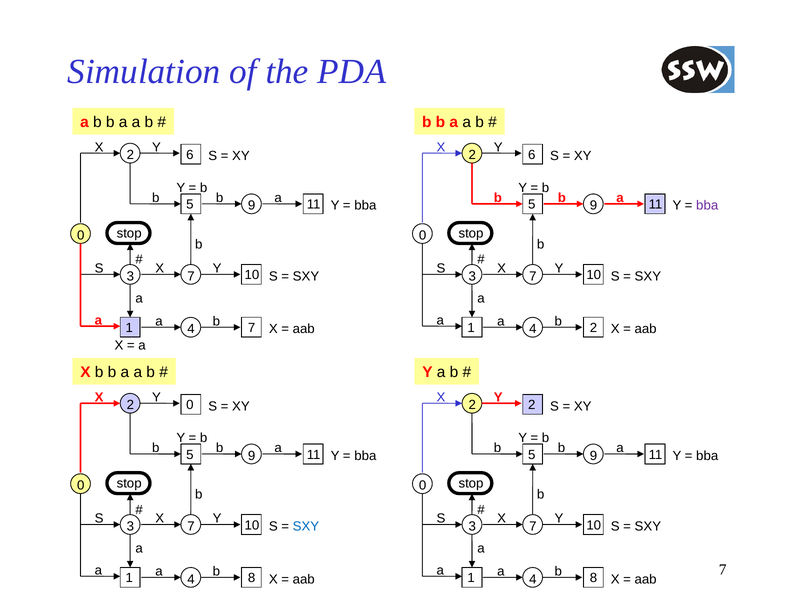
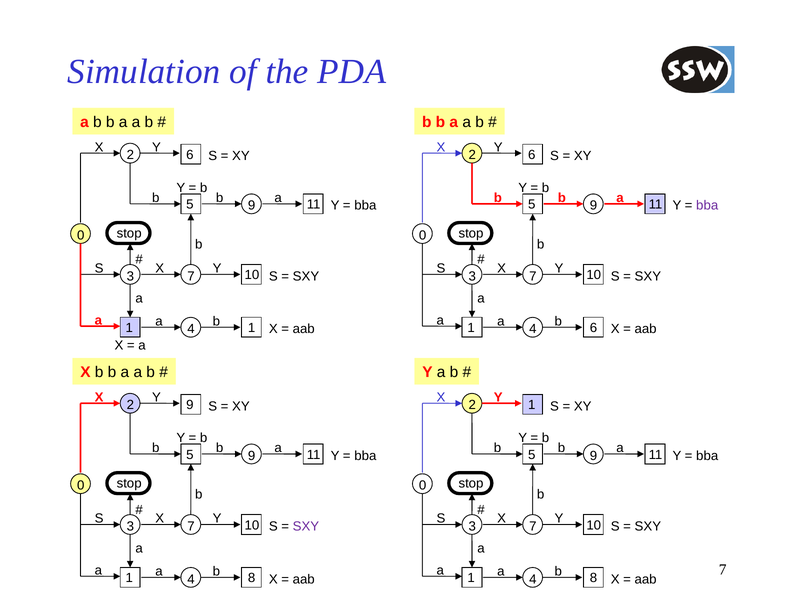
a 7: 7 -> 1
a 2: 2 -> 6
2 0: 0 -> 9
2 2: 2 -> 1
SXY at (306, 527) colour: blue -> purple
